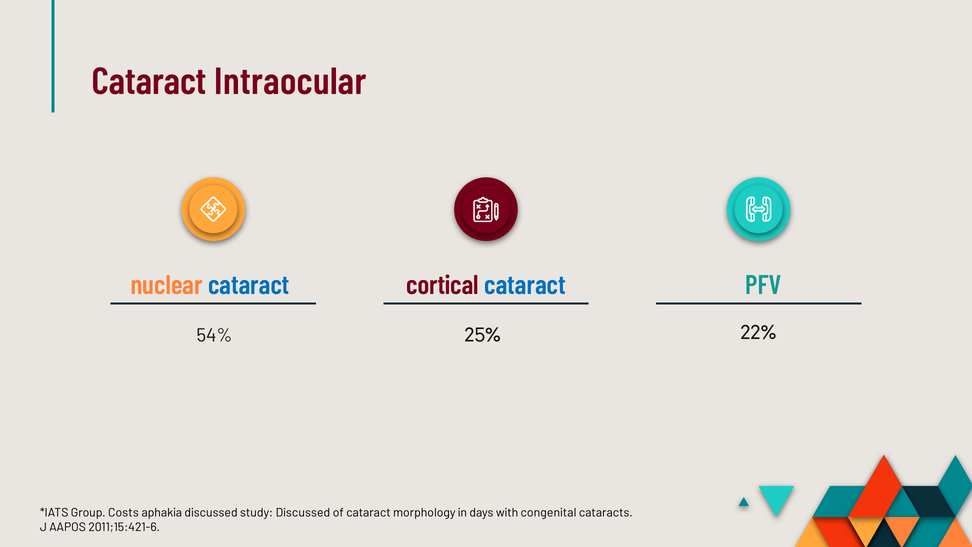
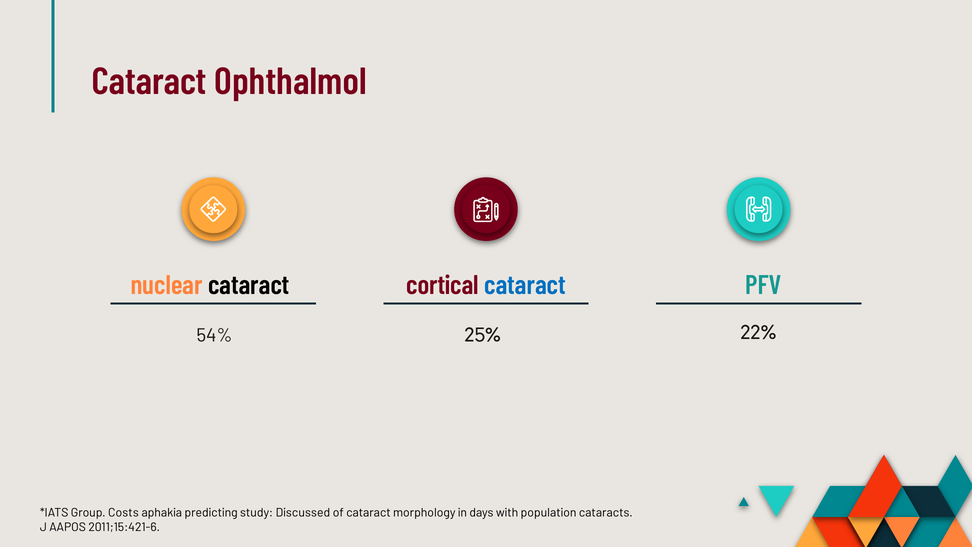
Intraocular: Intraocular -> Ophthalmol
cataract at (249, 285) colour: blue -> black
aphakia discussed: discussed -> predicting
congenital: congenital -> population
